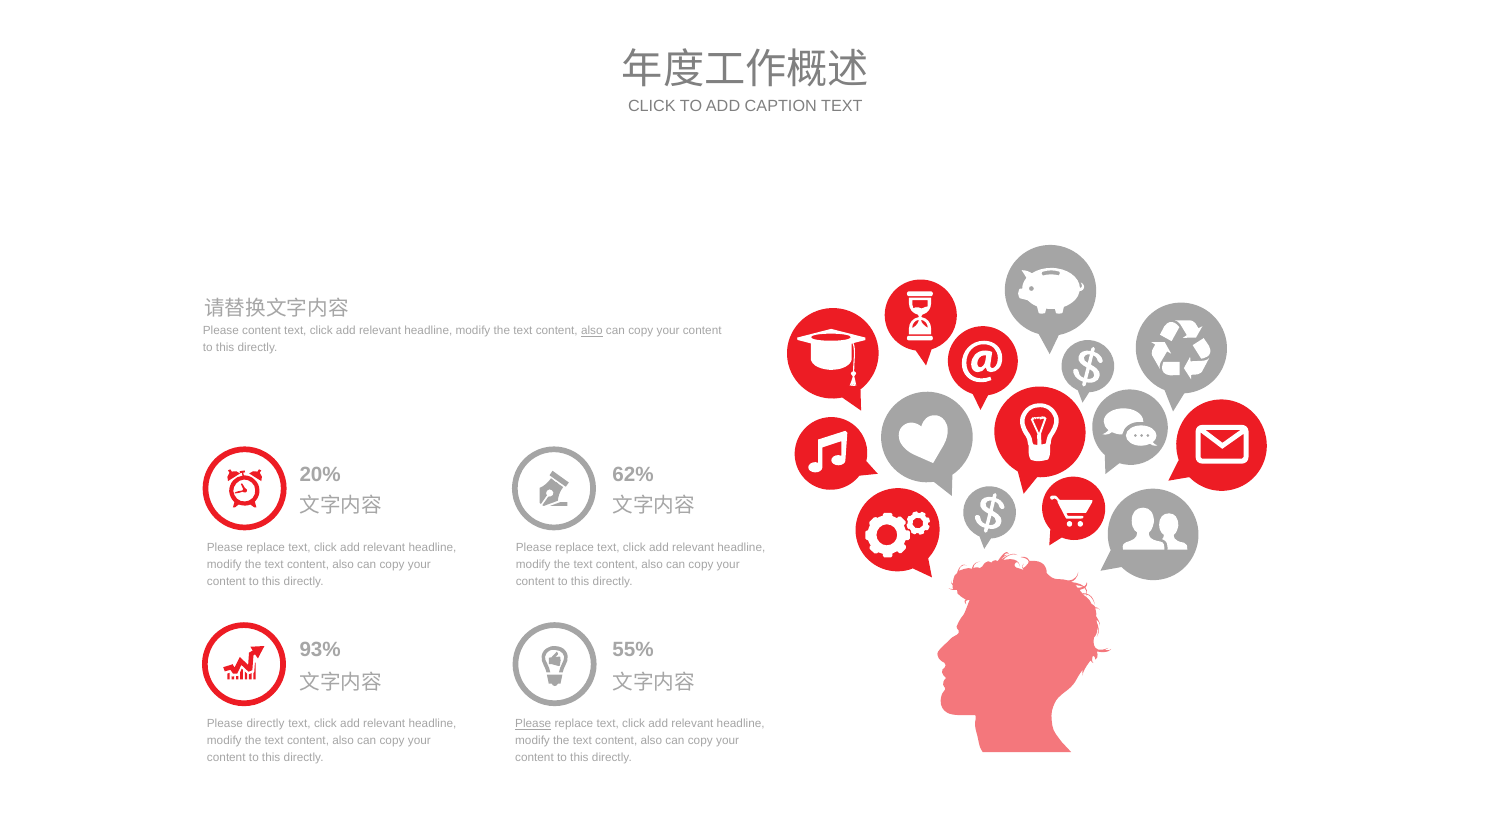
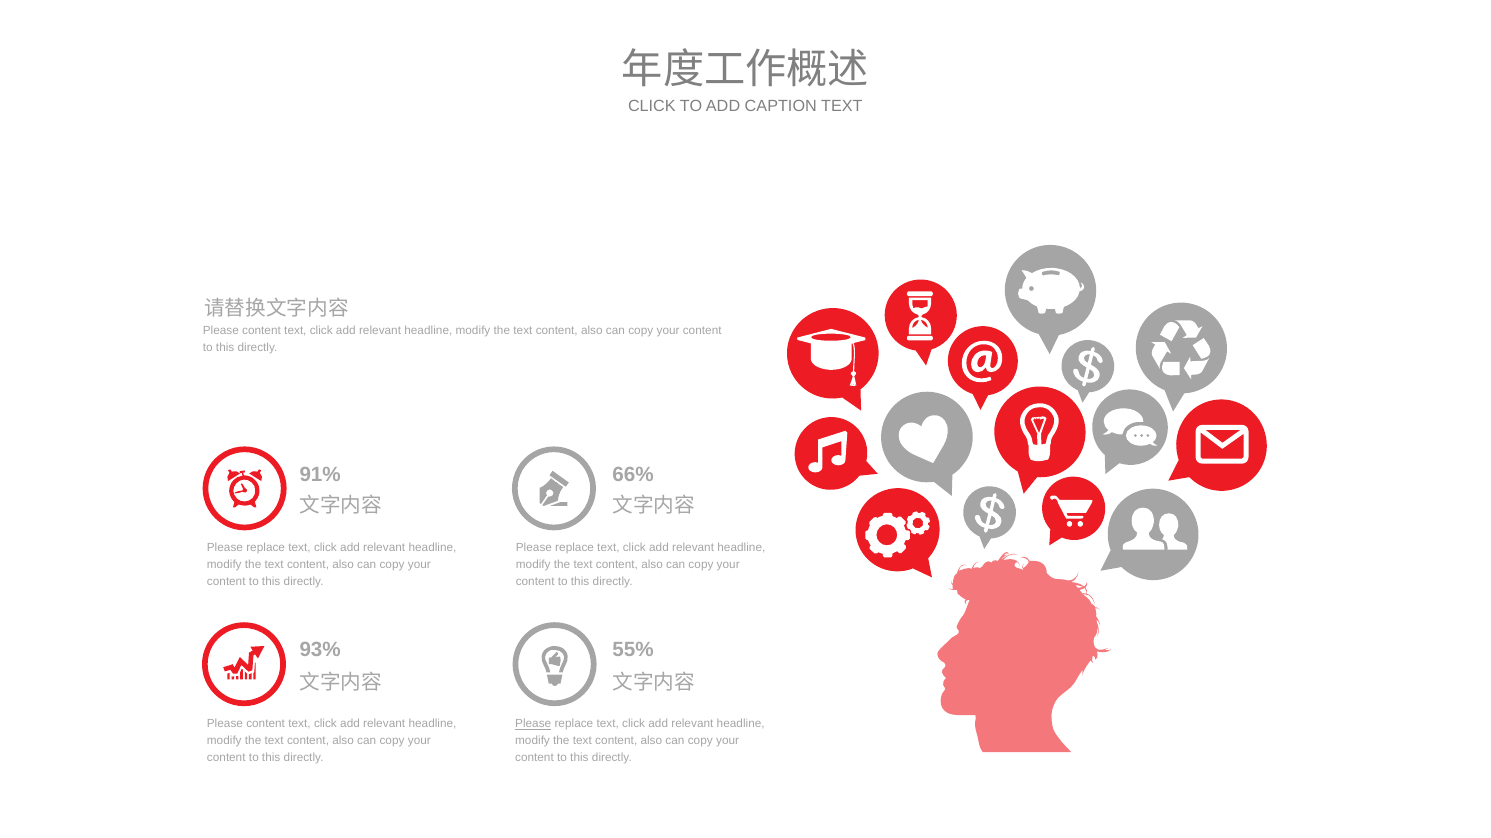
also at (592, 331) underline: present -> none
20%: 20% -> 91%
62%: 62% -> 66%
directly at (266, 725): directly -> content
